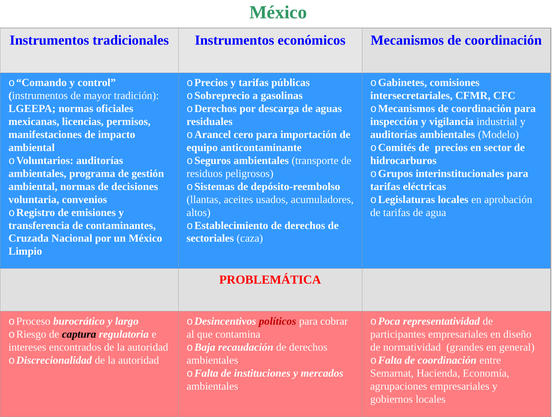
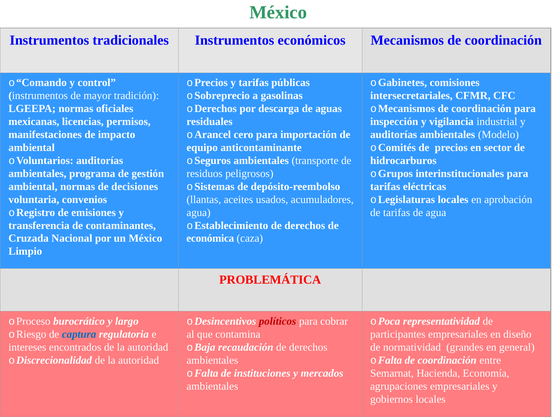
altos at (199, 212): altos -> agua
sectoriales: sectoriales -> económica
captura colour: black -> blue
